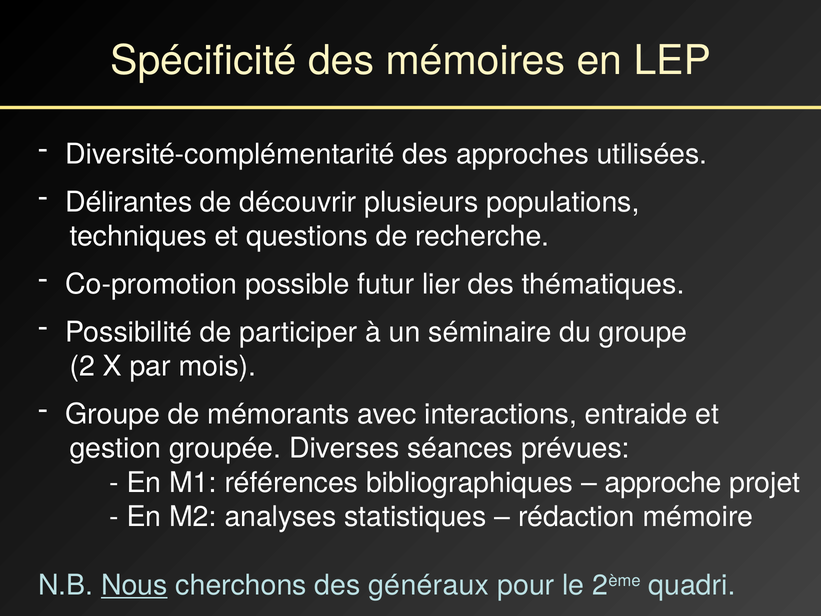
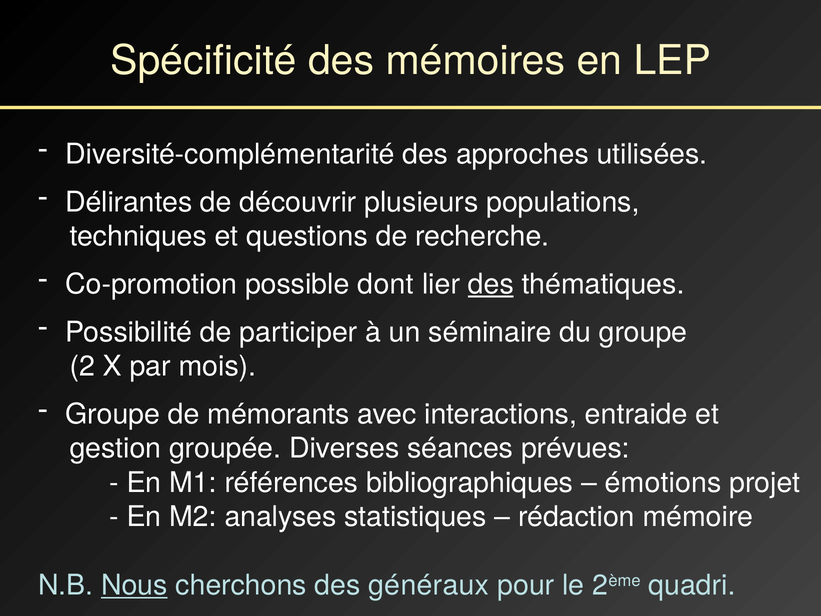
futur: futur -> dont
des at (491, 284) underline: none -> present
approche: approche -> émotions
